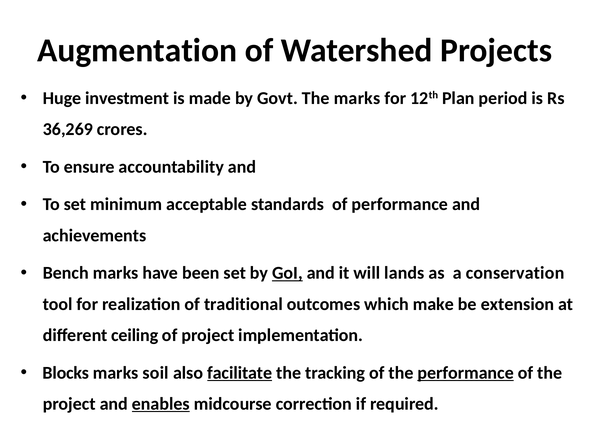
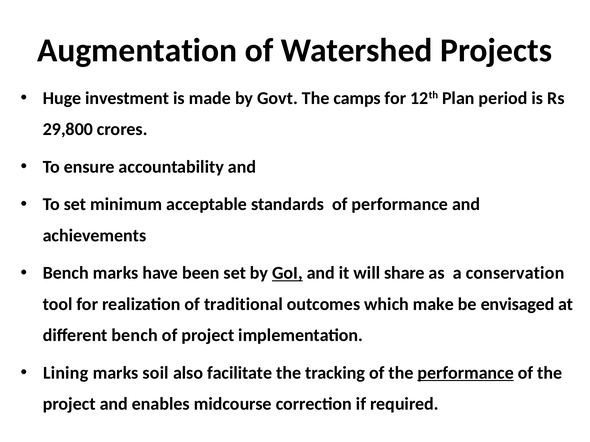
The marks: marks -> camps
36,269: 36,269 -> 29,800
lands: lands -> share
extension: extension -> envisaged
different ceiling: ceiling -> bench
Blocks: Blocks -> Lining
facilitate underline: present -> none
enables underline: present -> none
